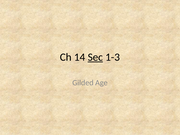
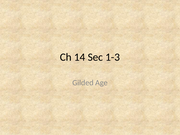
Sec underline: present -> none
